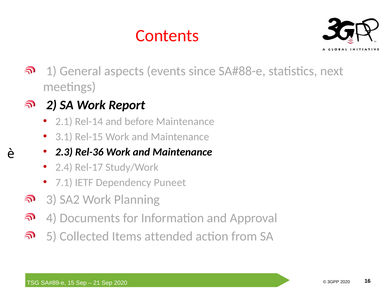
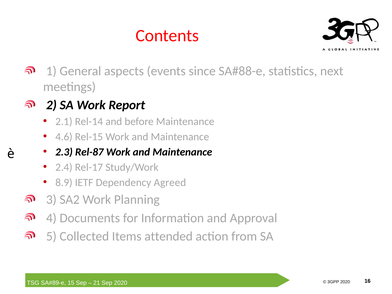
3.1: 3.1 -> 4.6
Rel-36: Rel-36 -> Rel-87
7.1: 7.1 -> 8.9
Puneet: Puneet -> Agreed
